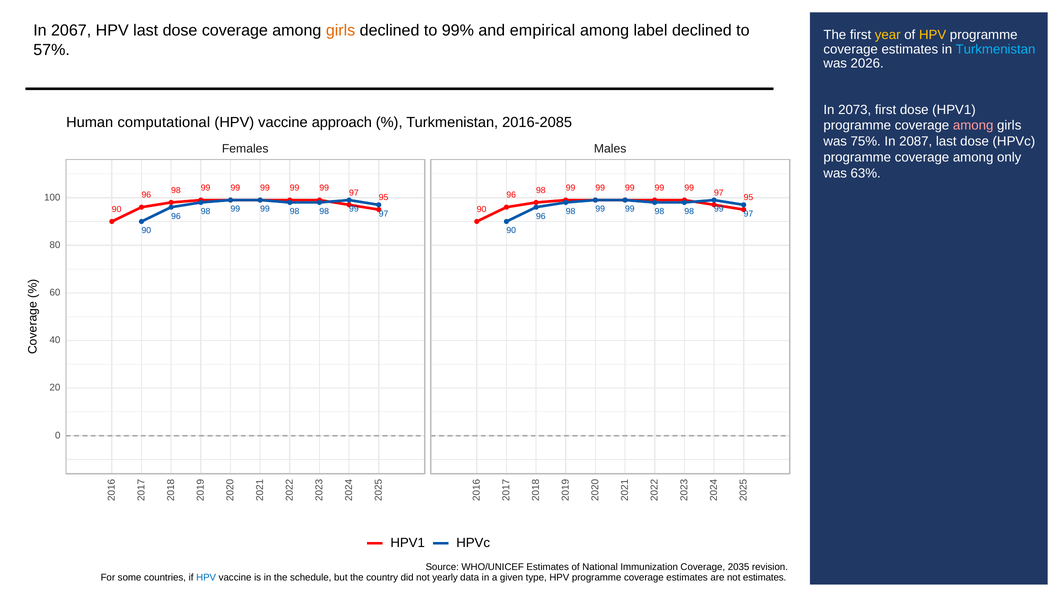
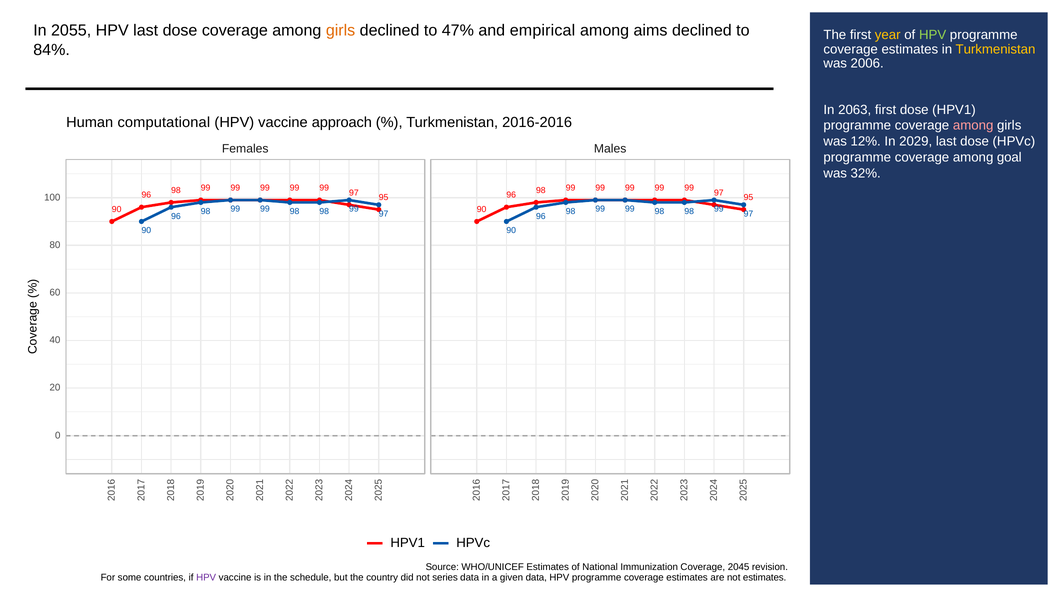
2067: 2067 -> 2055
99%: 99% -> 47%
label: label -> aims
HPV at (933, 35) colour: yellow -> light green
57%: 57% -> 84%
Turkmenistan at (996, 49) colour: light blue -> yellow
2026: 2026 -> 2006
2073: 2073 -> 2063
2016-2085: 2016-2085 -> 2016-2016
75%: 75% -> 12%
2087: 2087 -> 2029
only: only -> goal
63%: 63% -> 32%
2035: 2035 -> 2045
HPV at (206, 577) colour: blue -> purple
yearly: yearly -> series
given type: type -> data
